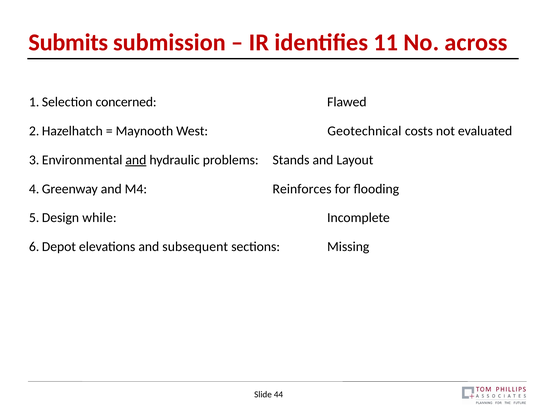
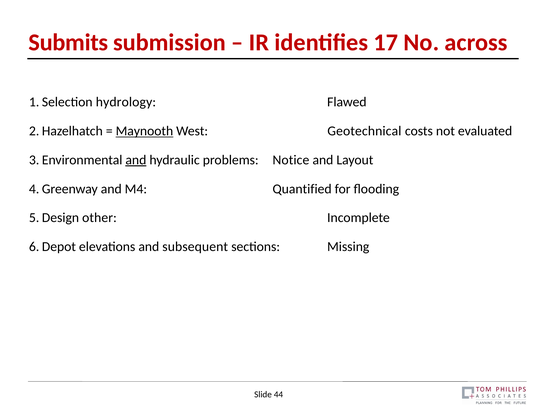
11: 11 -> 17
concerned: concerned -> hydrology
Maynooth underline: none -> present
Stands: Stands -> Notice
Reinforces: Reinforces -> Quantified
while: while -> other
